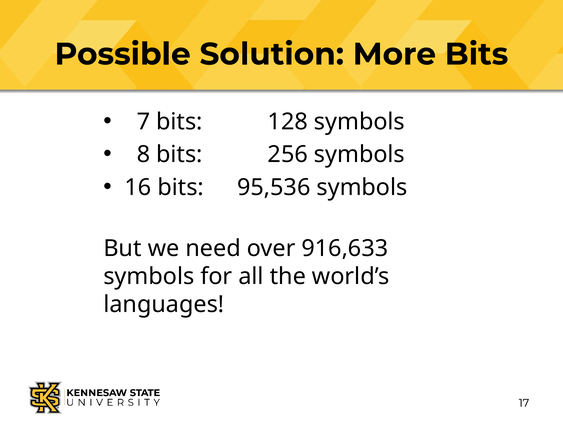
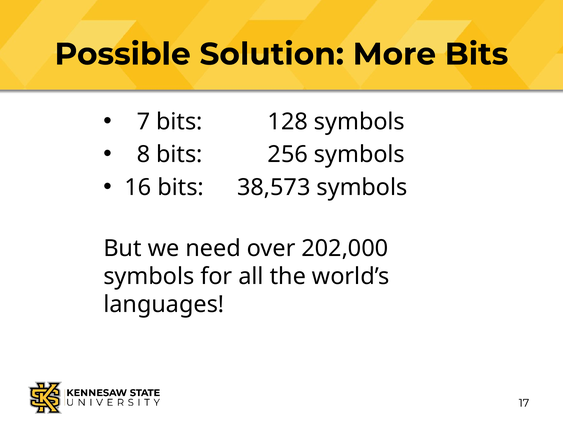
95,536: 95,536 -> 38,573
916,633: 916,633 -> 202,000
